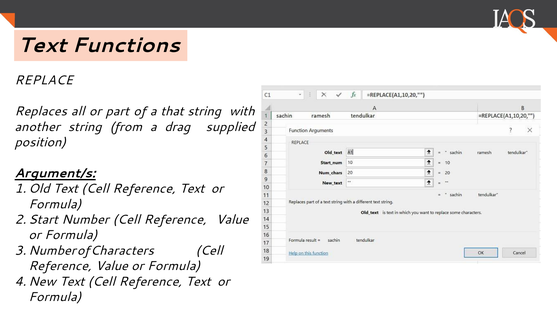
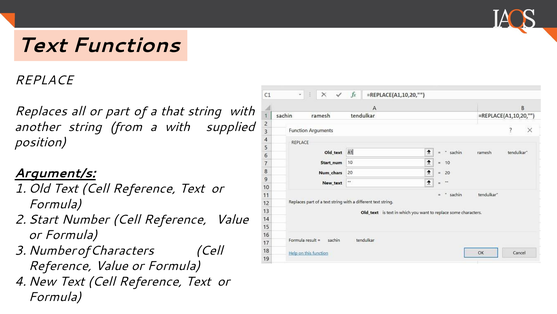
a drag: drag -> with
